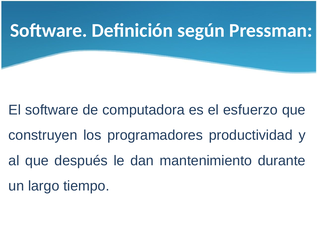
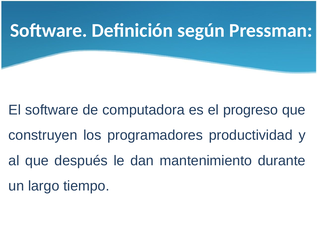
esfuerzo: esfuerzo -> progreso
